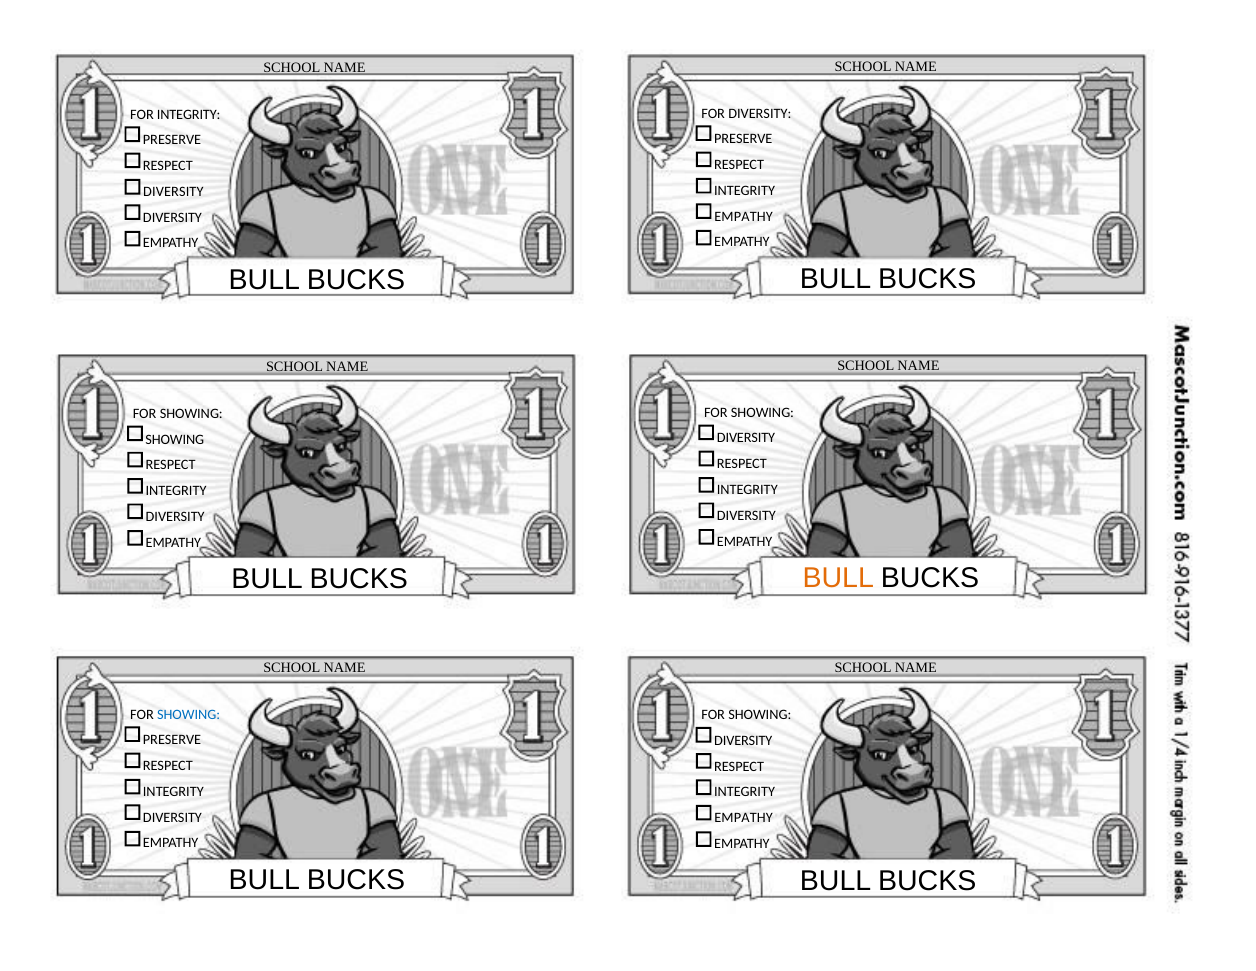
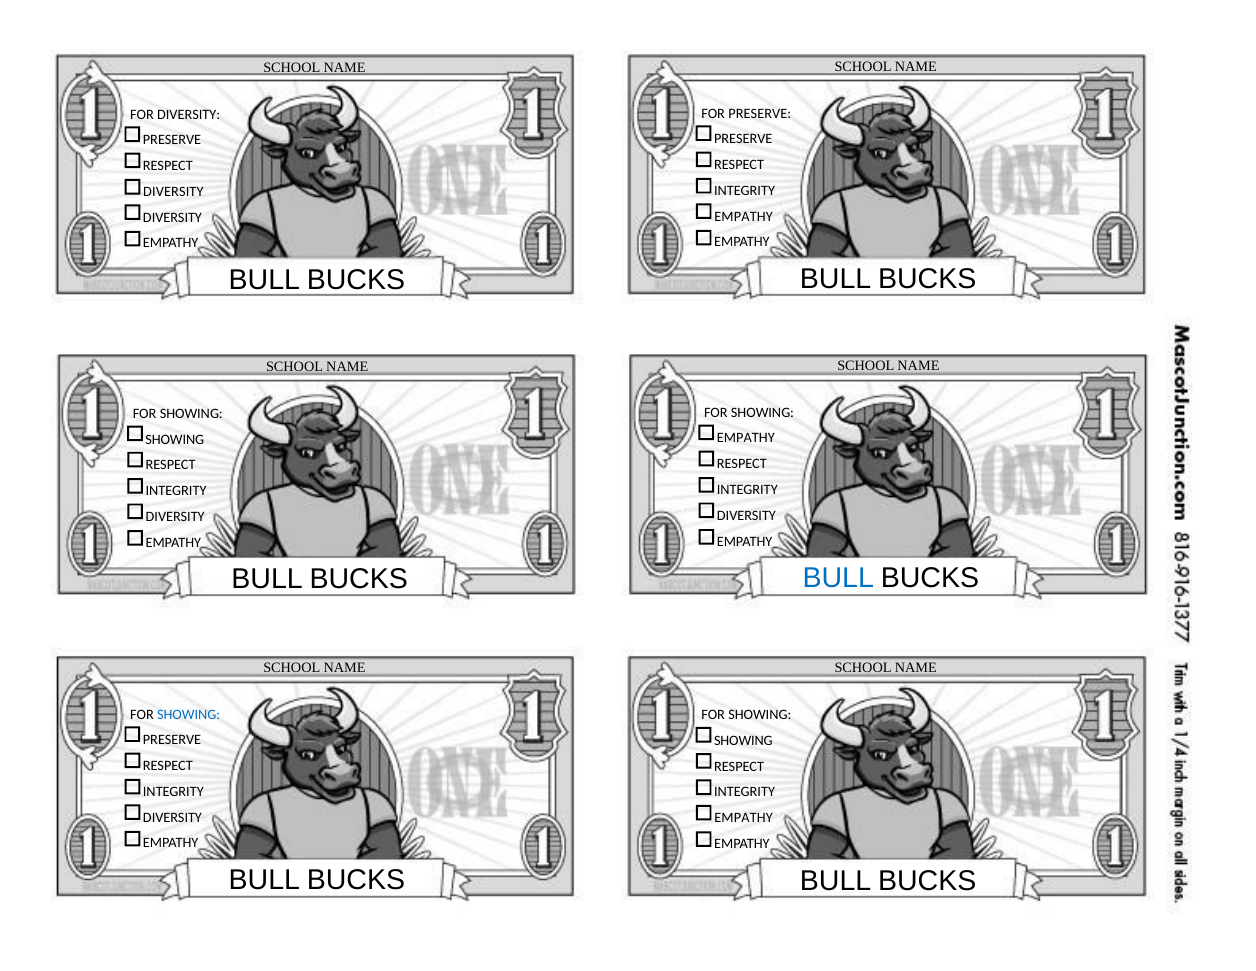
FOR DIVERSITY: DIVERSITY -> PRESERVE
FOR INTEGRITY: INTEGRITY -> DIVERSITY
DIVERSITY at (746, 438): DIVERSITY -> EMPATHY
BULL at (838, 578) colour: orange -> blue
DIVERSITY at (743, 740): DIVERSITY -> SHOWING
